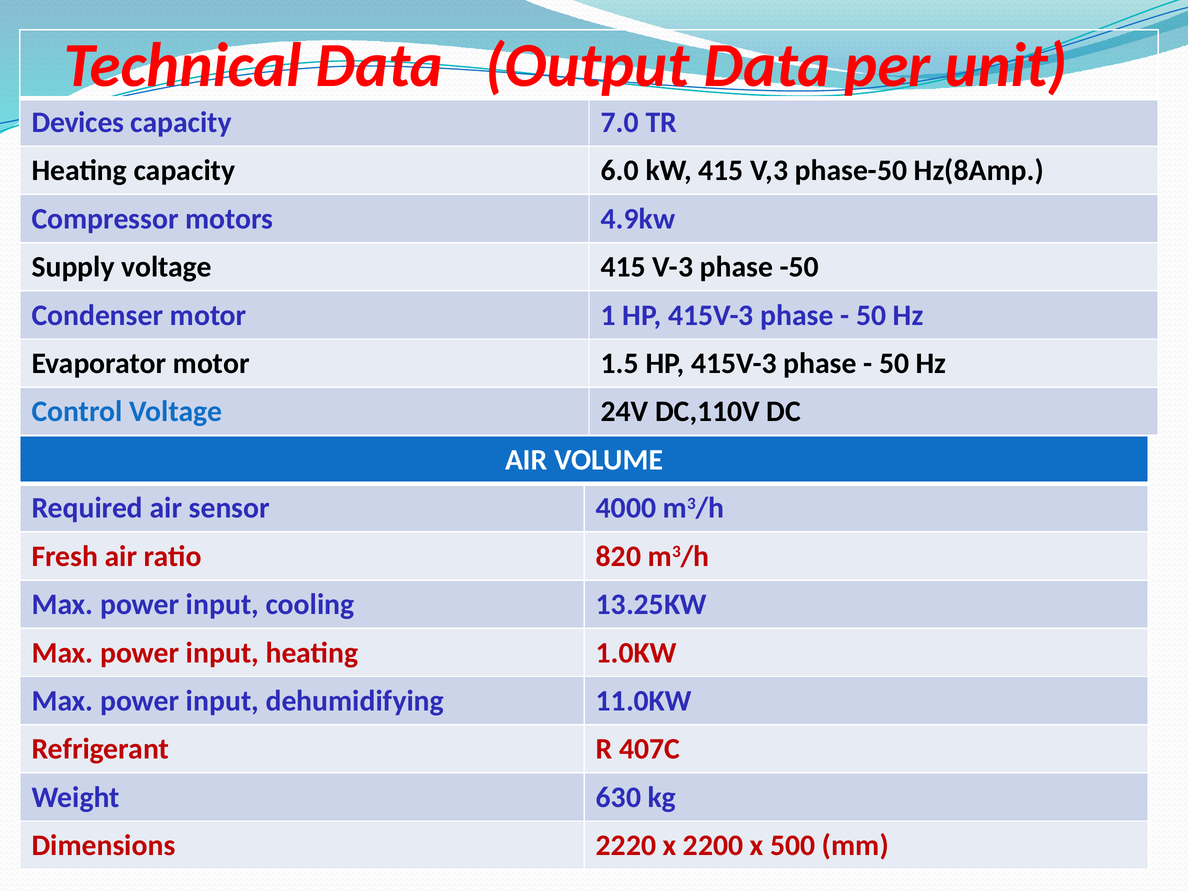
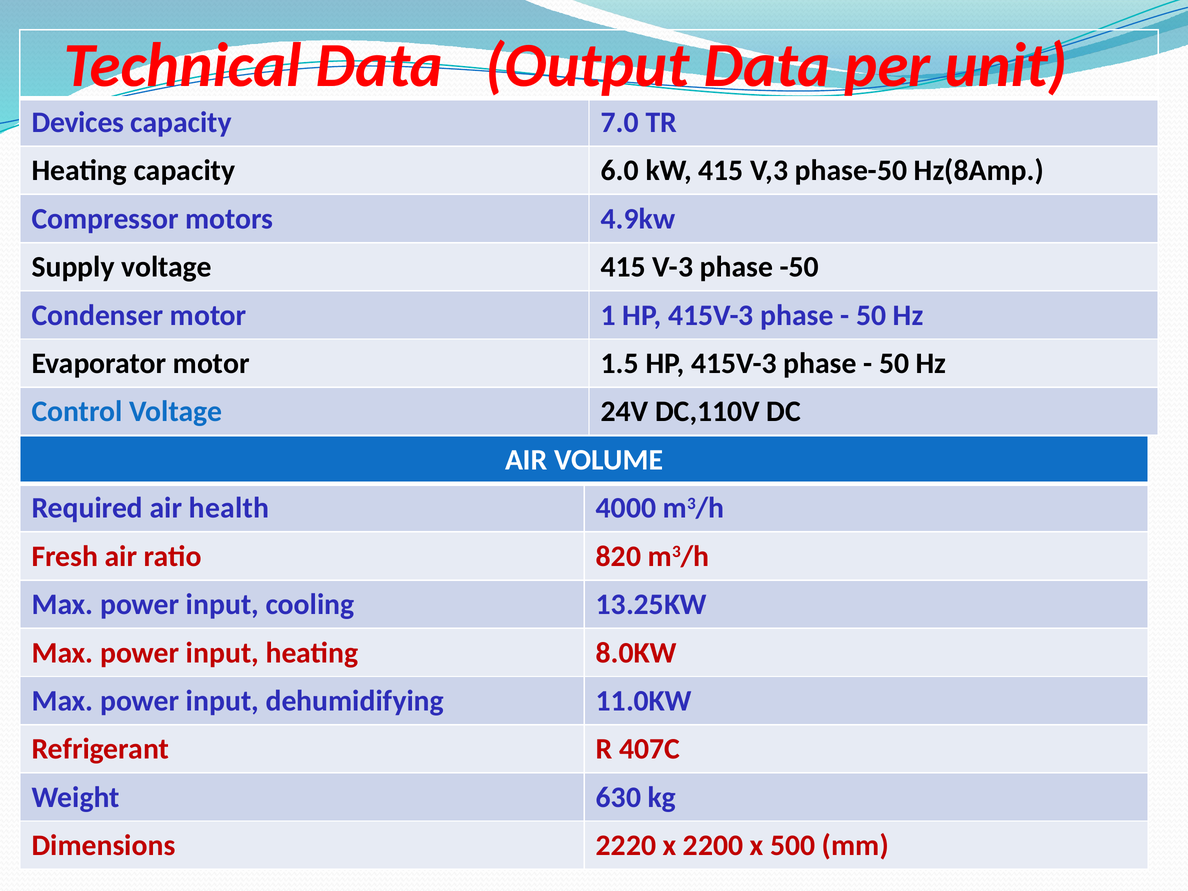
sensor: sensor -> health
1.0KW: 1.0KW -> 8.0KW
